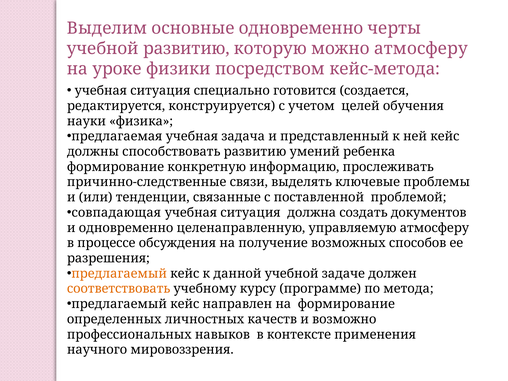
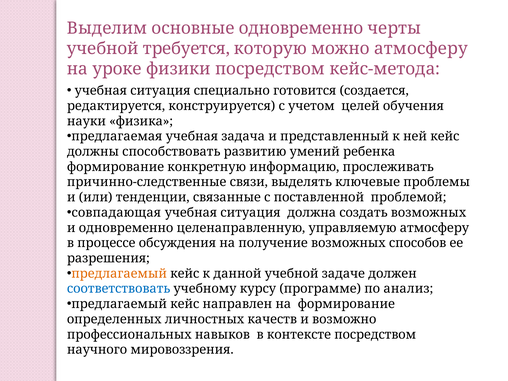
учебной развитию: развитию -> требуется
создать документов: документов -> возможных
соответствовать colour: orange -> blue
метода: метода -> анализ
контексте применения: применения -> посредством
